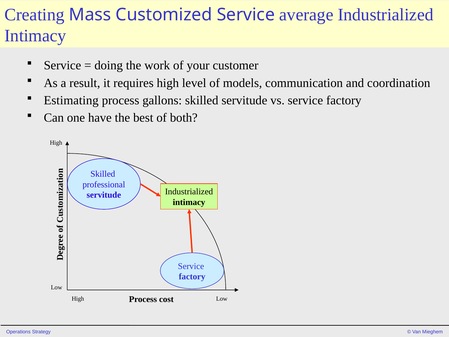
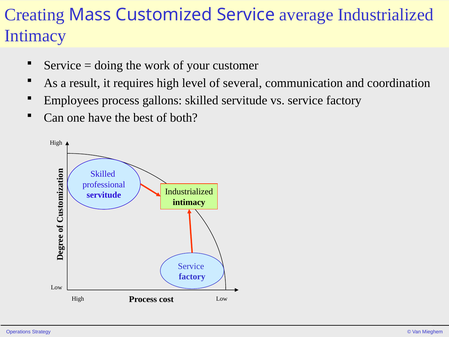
models: models -> several
Estimating: Estimating -> Employees
